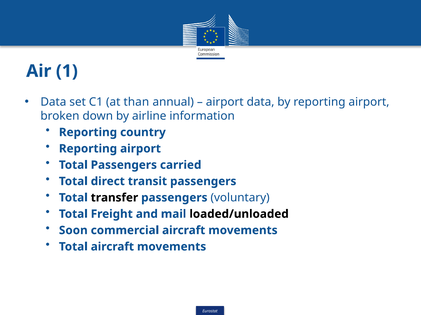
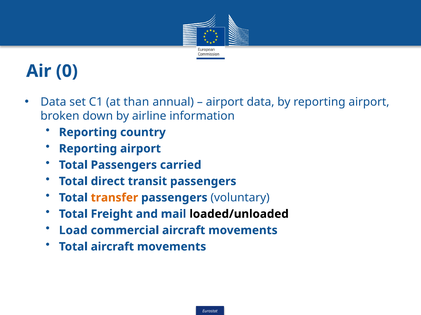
1: 1 -> 0
transfer colour: black -> orange
Soon: Soon -> Load
